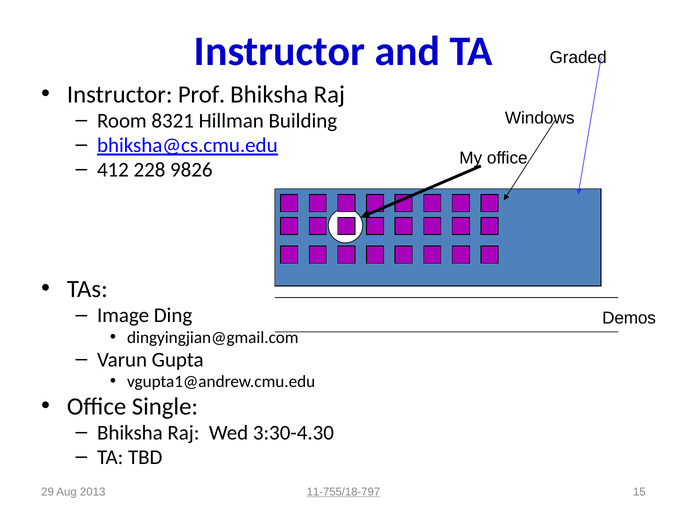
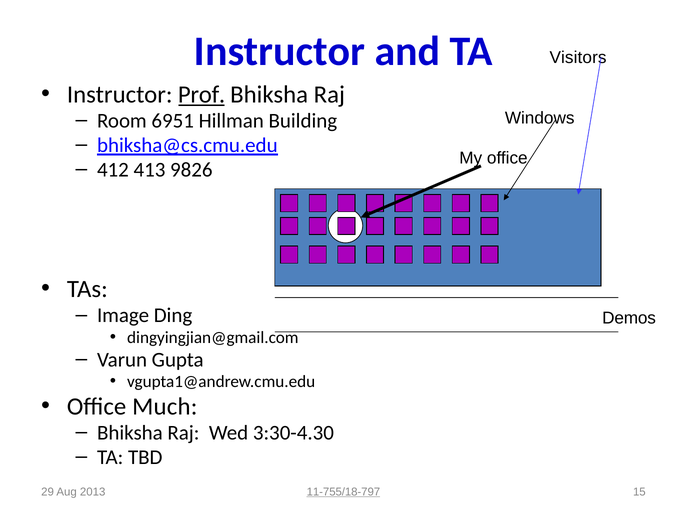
Graded: Graded -> Visitors
Prof underline: none -> present
8321: 8321 -> 6951
228: 228 -> 413
Single: Single -> Much
